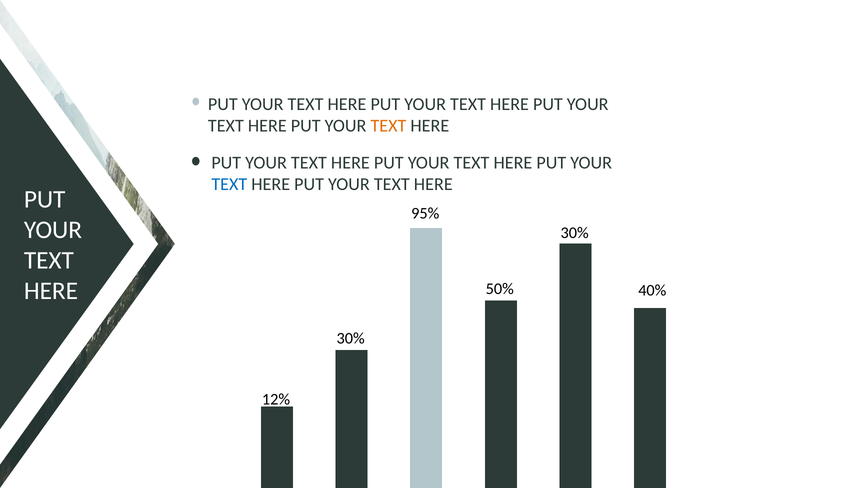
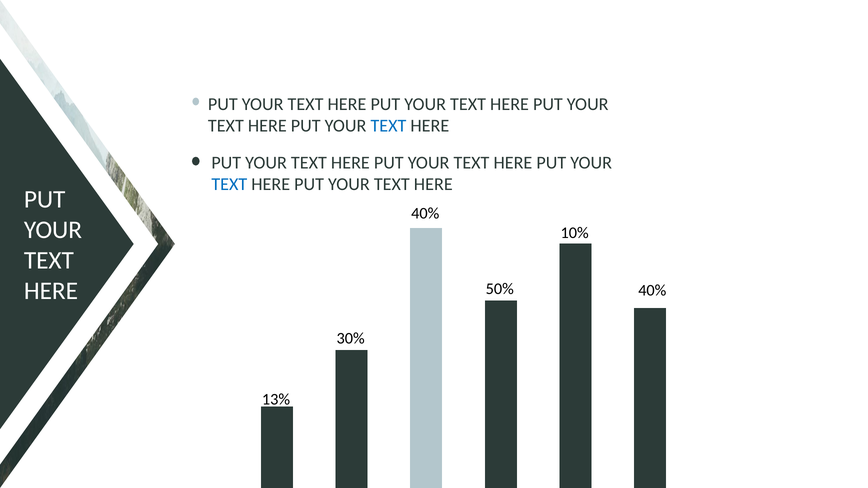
TEXT at (388, 126) colour: orange -> blue
95% at (425, 214): 95% -> 40%
30% at (575, 233): 30% -> 10%
12%: 12% -> 13%
